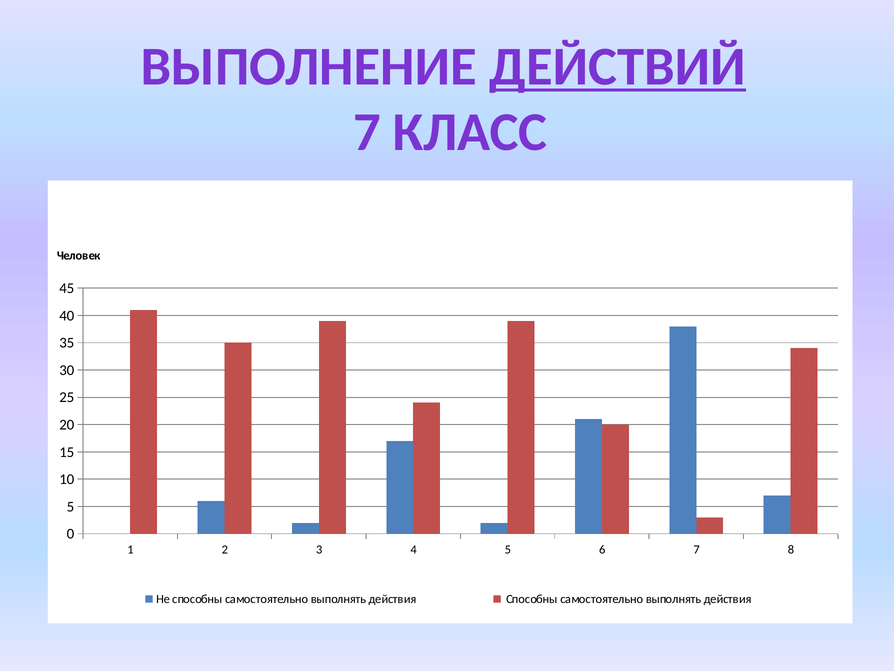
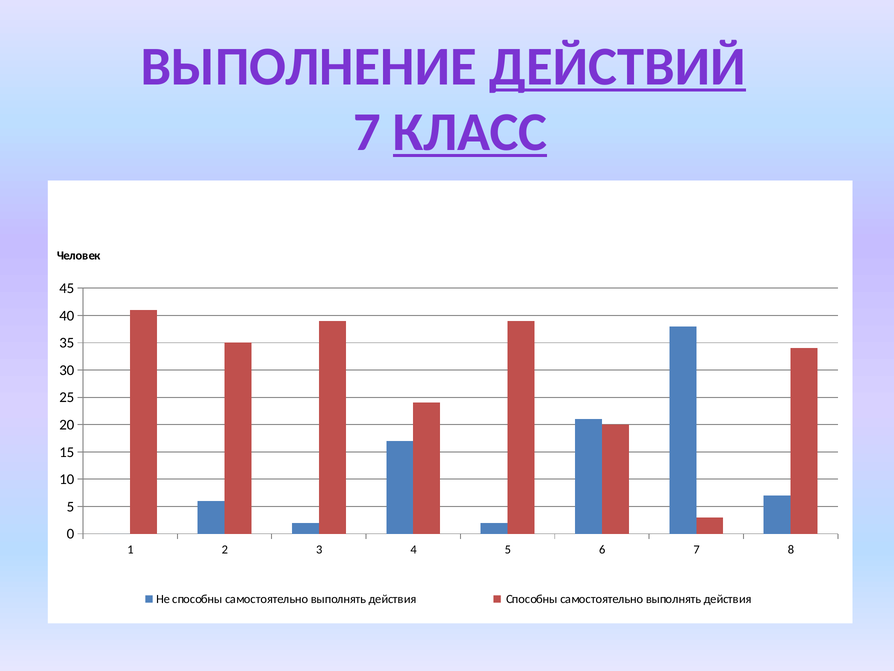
КЛАСС underline: none -> present
